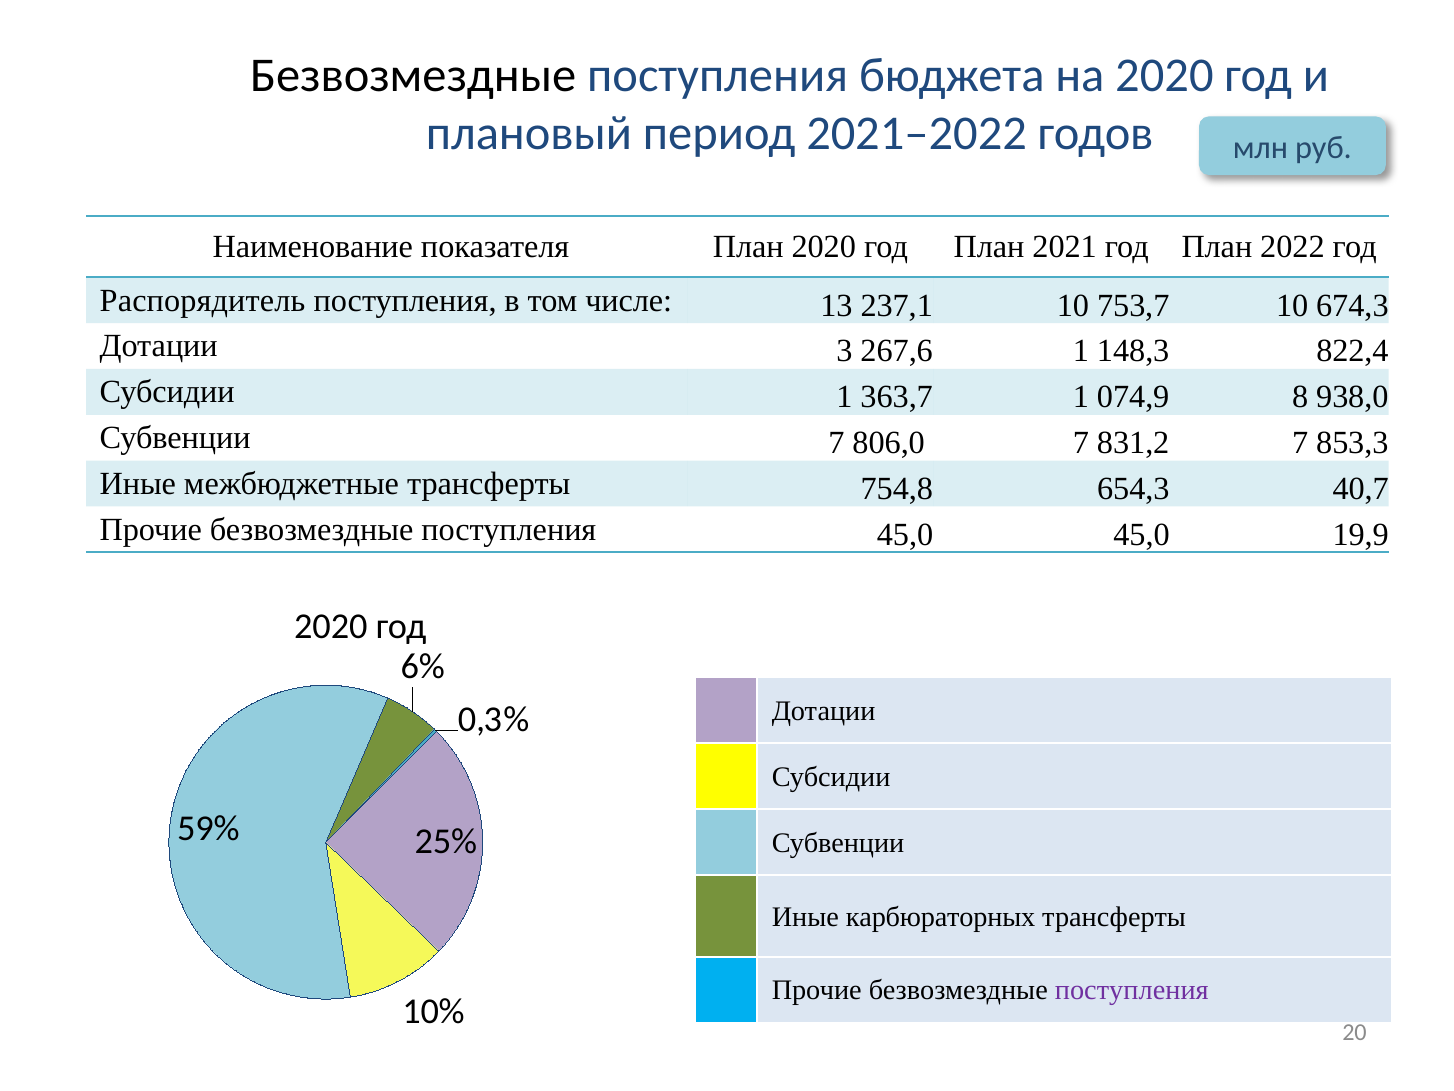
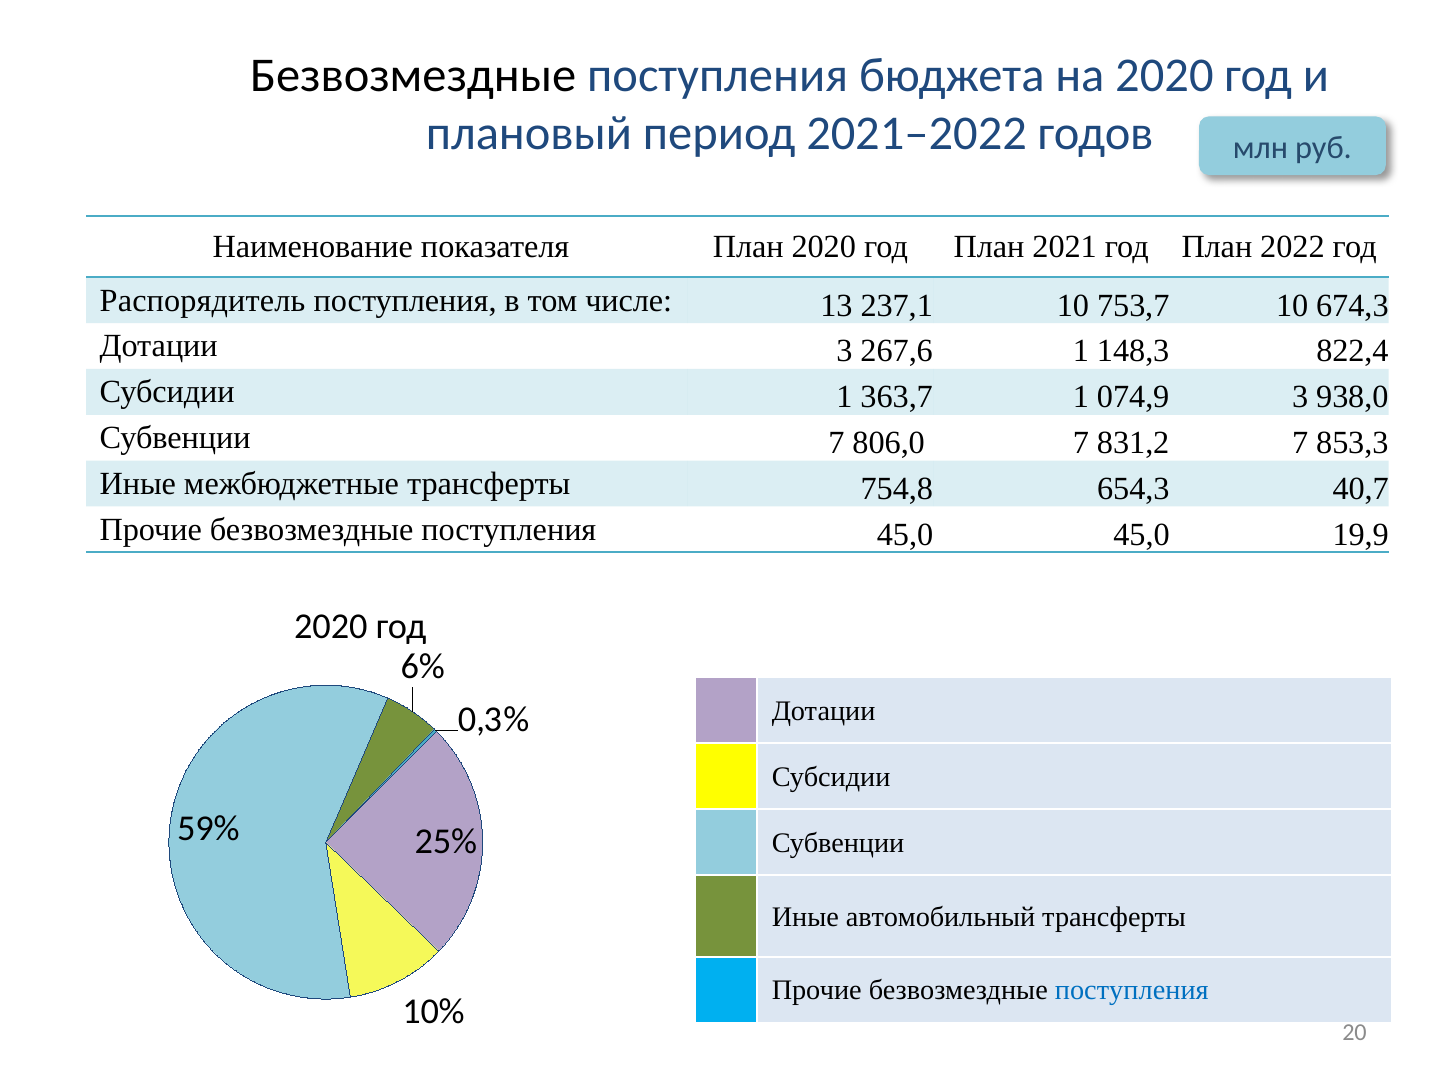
074,9 8: 8 -> 3
карбюраторных: карбюраторных -> автомобильный
поступления at (1132, 990) colour: purple -> blue
